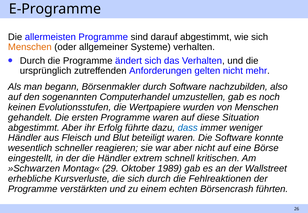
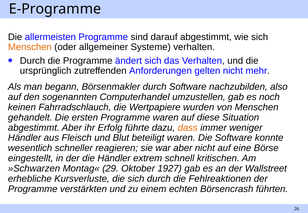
Evolutionsstufen: Evolutionsstufen -> Fahrradschlauch
dass colour: blue -> orange
1989: 1989 -> 1927
